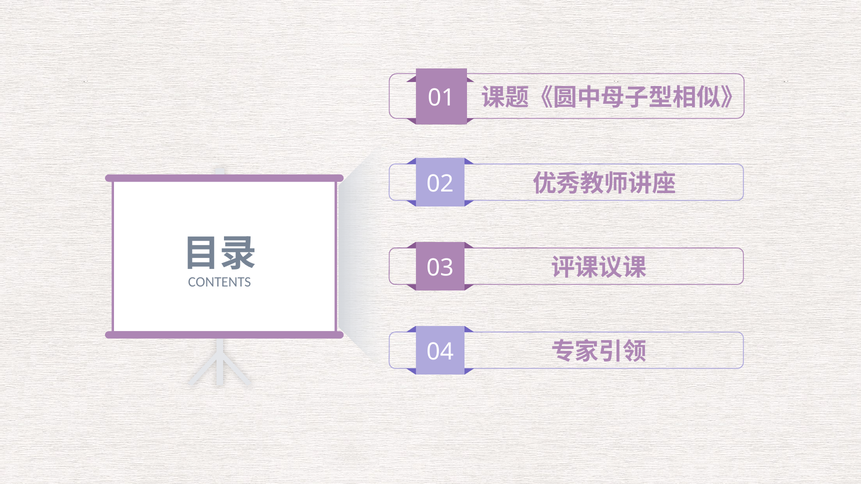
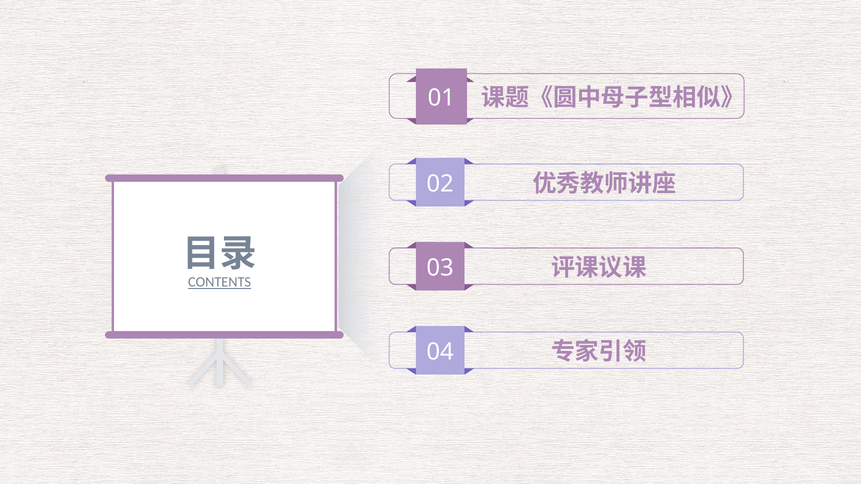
CONTENTS underline: none -> present
